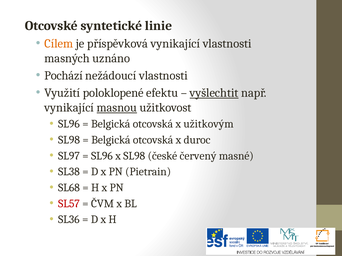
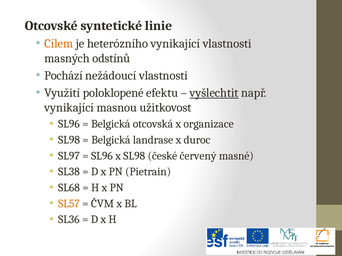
příspěvková: příspěvková -> heterózního
uznáno: uznáno -> odstínů
masnou underline: present -> none
užitkovým: užitkovým -> organizace
otcovská at (153, 140): otcovská -> landrase
SL57 colour: red -> orange
